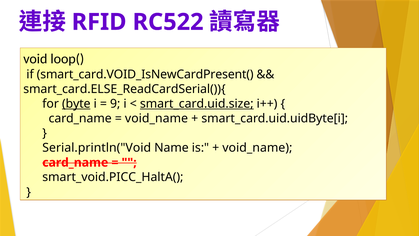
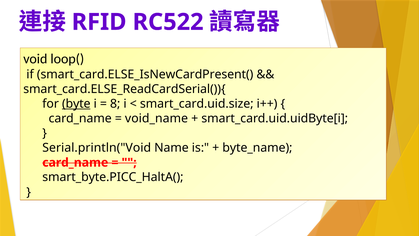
smart_card.VOID_IsNewCardPresent(: smart_card.VOID_IsNewCardPresent( -> smart_card.ELSE_IsNewCardPresent(
9: 9 -> 8
smart_card.uid.size underline: present -> none
void_name at (257, 148): void_name -> byte_name
smart_void.PICC_HaltA(: smart_void.PICC_HaltA( -> smart_byte.PICC_HaltA(
